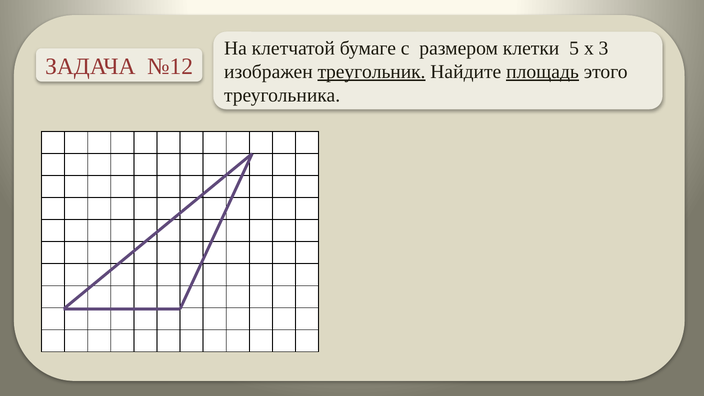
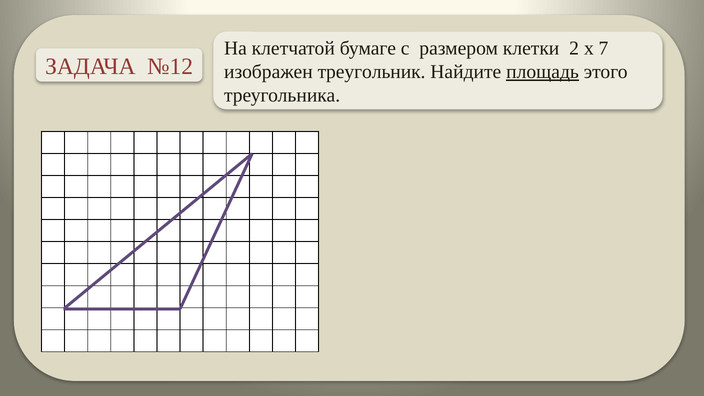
5: 5 -> 2
3: 3 -> 7
треугольник underline: present -> none
